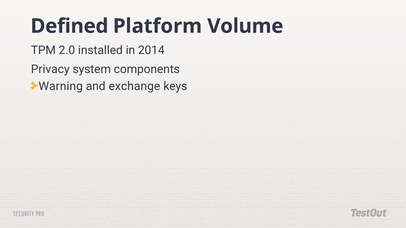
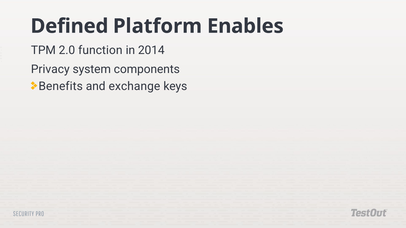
Volume: Volume -> Enables
installed: installed -> function
Warning: Warning -> Benefits
